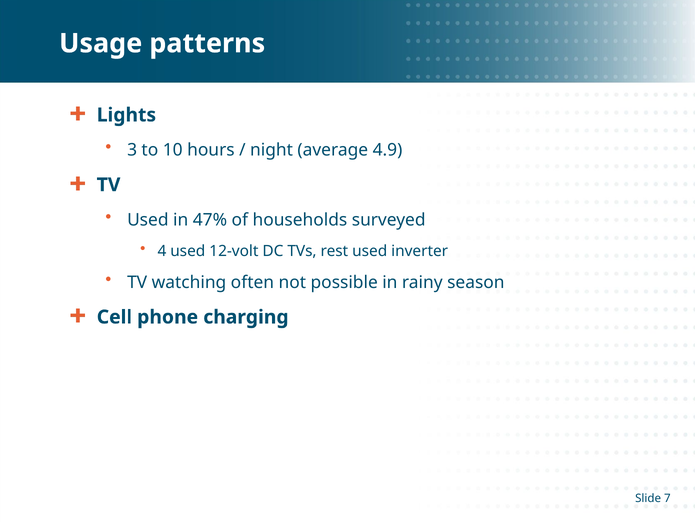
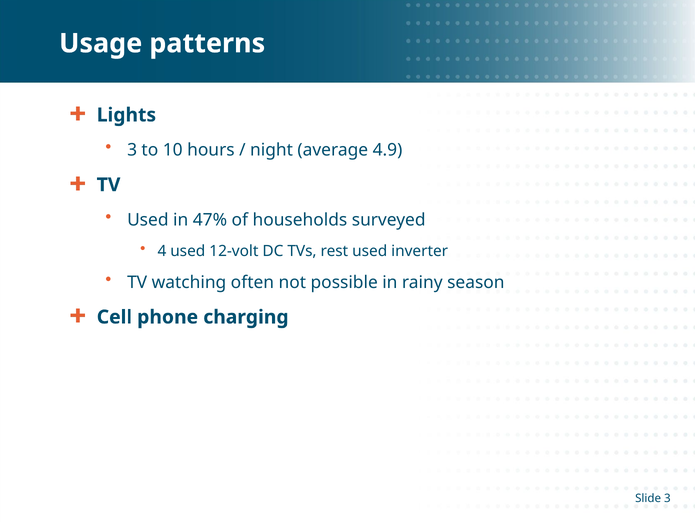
7 at (667, 498): 7 -> 3
